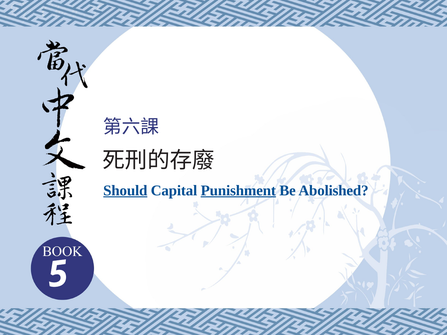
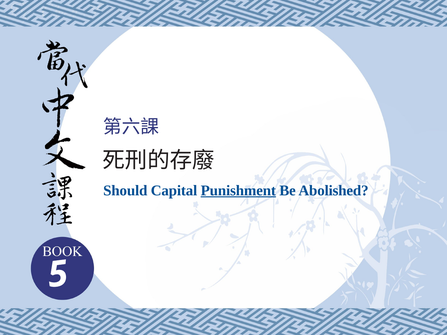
Should underline: present -> none
